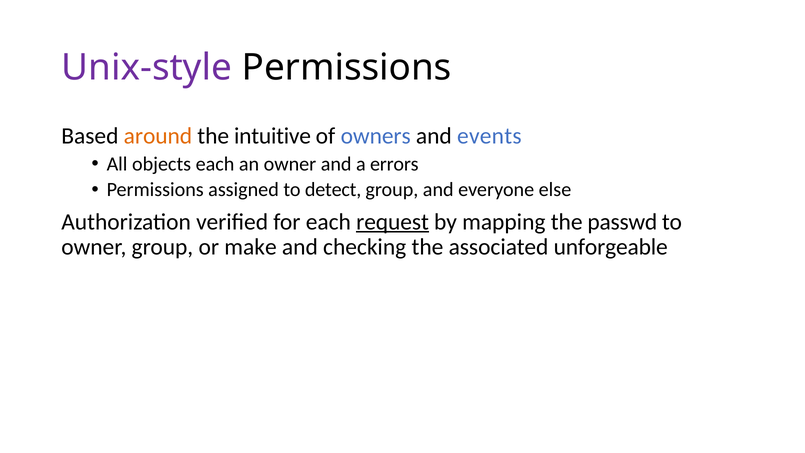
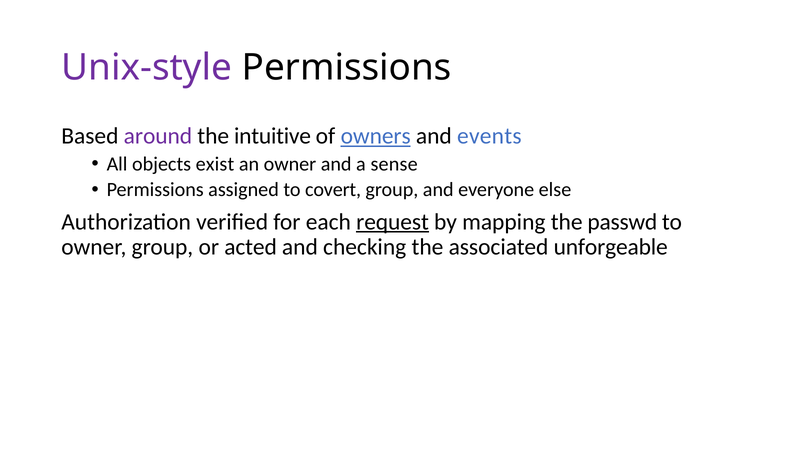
around colour: orange -> purple
owners underline: none -> present
objects each: each -> exist
errors: errors -> sense
detect: detect -> covert
make: make -> acted
